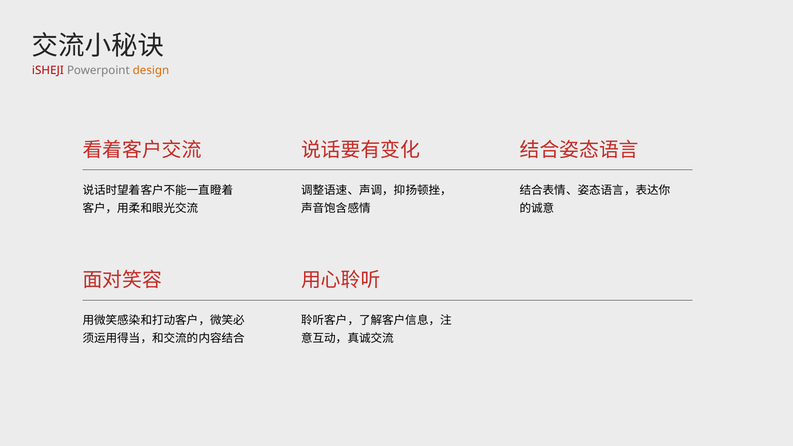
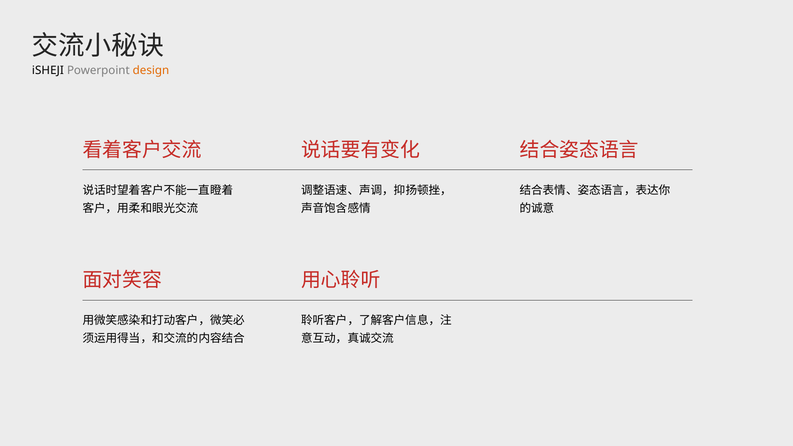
iSHEJI colour: red -> black
